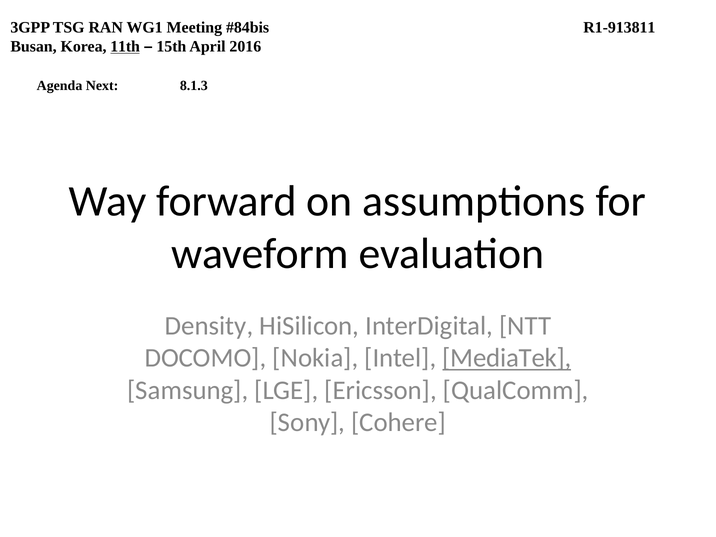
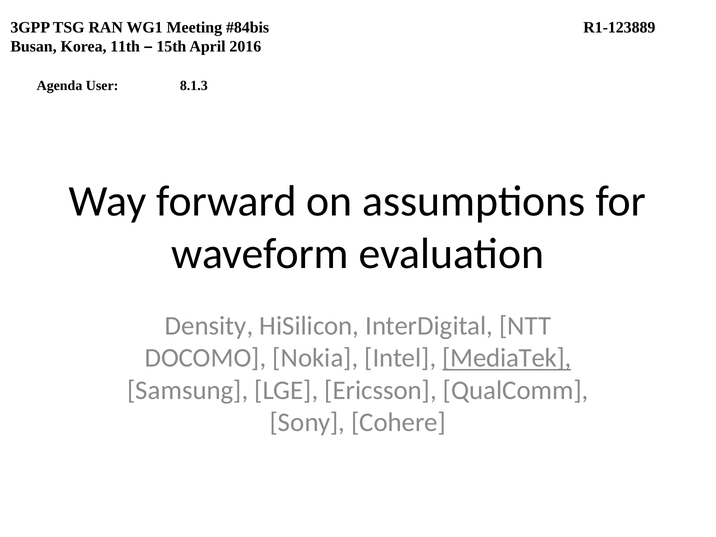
R1-913811: R1-913811 -> R1-123889
11th underline: present -> none
Next: Next -> User
